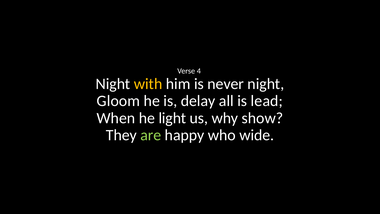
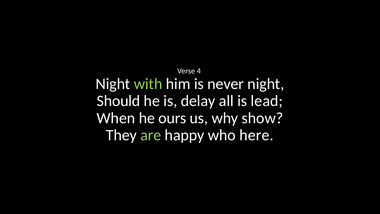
with colour: yellow -> light green
Gloom: Gloom -> Should
light: light -> ours
wide: wide -> here
